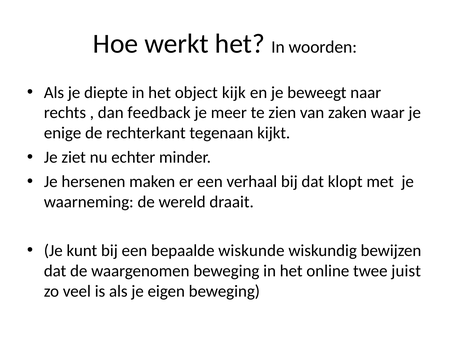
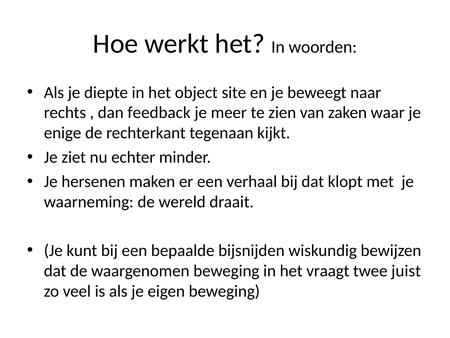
kijk: kijk -> site
wiskunde: wiskunde -> bijsnijden
online: online -> vraagt
